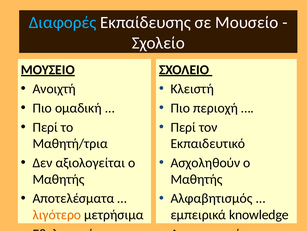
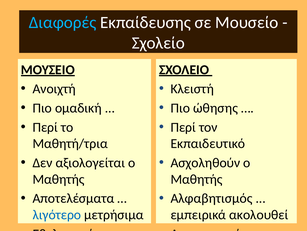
περιοχή: περιοχή -> ώθησης
λιγότερο colour: orange -> blue
knowledge: knowledge -> ακολουθεί
